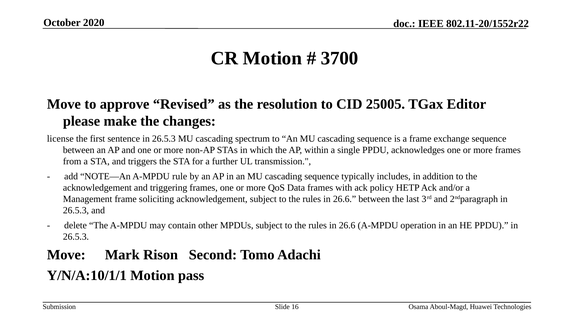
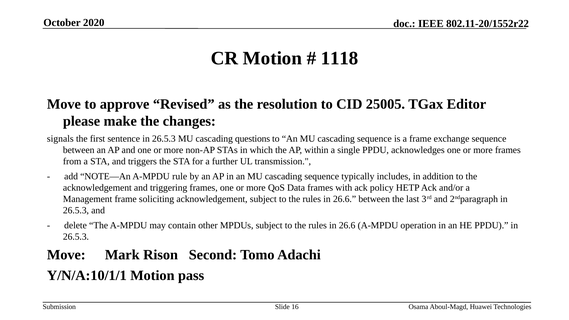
3700: 3700 -> 1118
license: license -> signals
spectrum: spectrum -> questions
